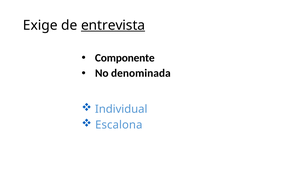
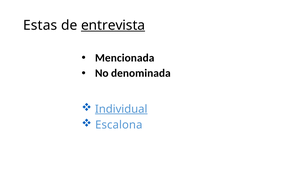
Exige: Exige -> Estas
Componente: Componente -> Mencionada
Individual underline: none -> present
